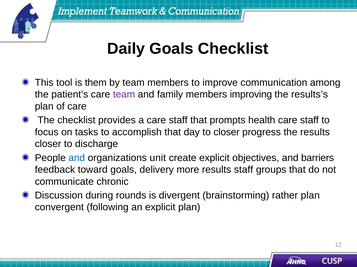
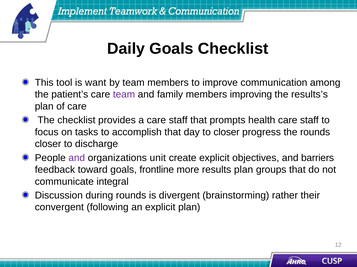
them: them -> want
the results: results -> rounds
and at (77, 158) colour: blue -> purple
delivery: delivery -> frontline
results staff: staff -> plan
chronic: chronic -> integral
rather plan: plan -> their
